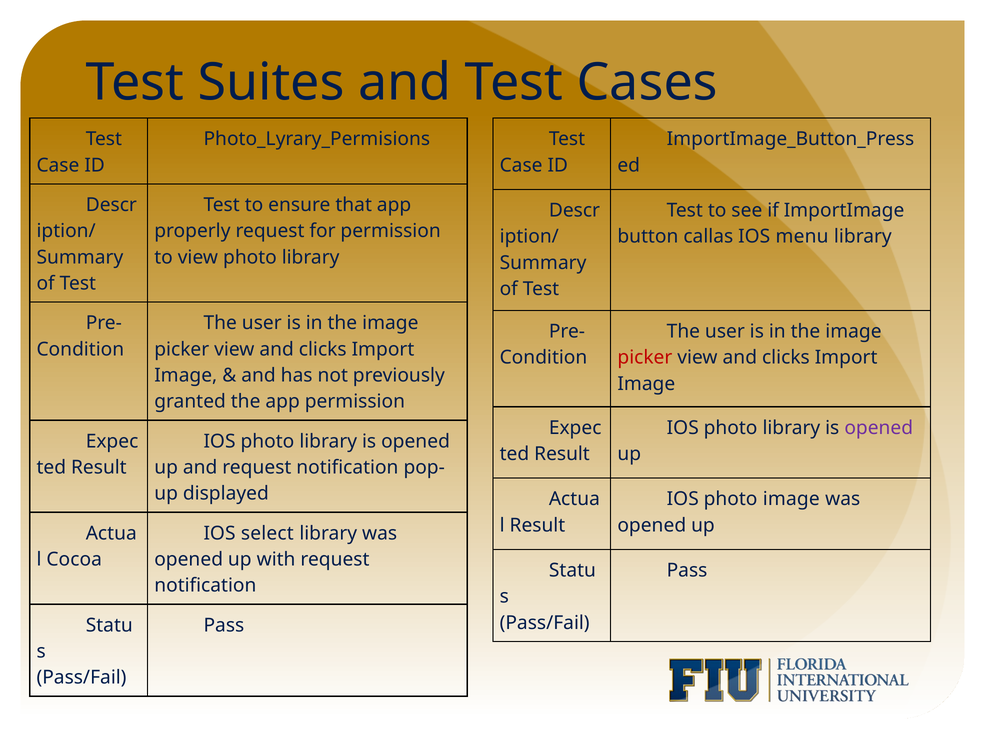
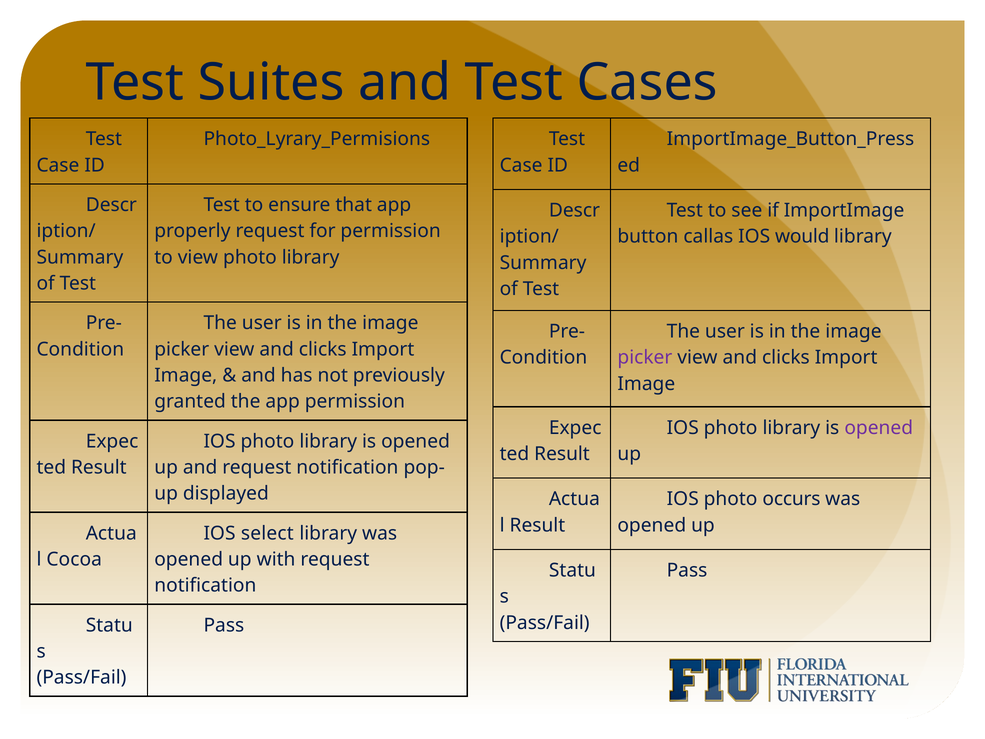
menu: menu -> would
picker at (645, 358) colour: red -> purple
photo image: image -> occurs
